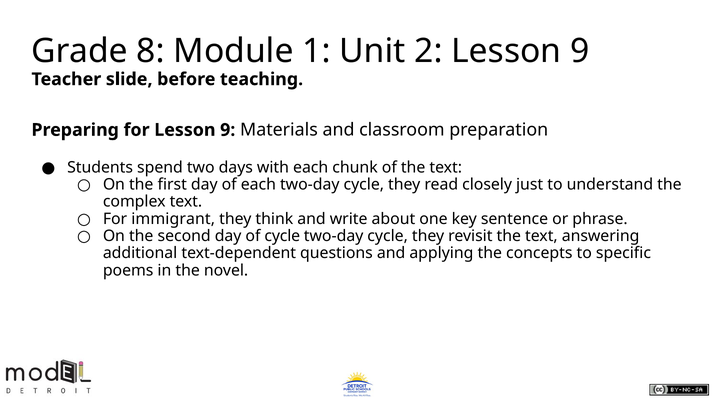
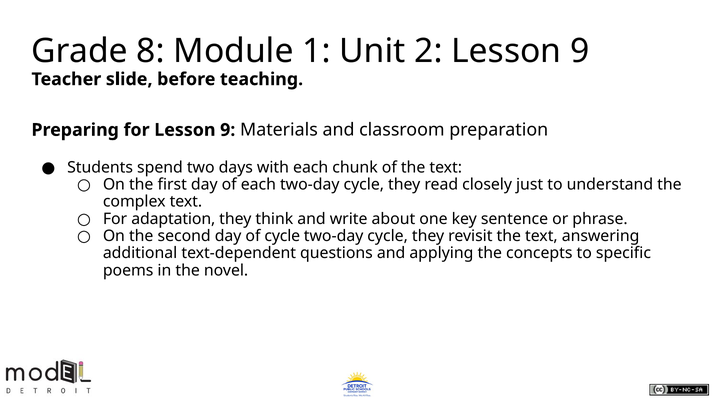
immigrant: immigrant -> adaptation
